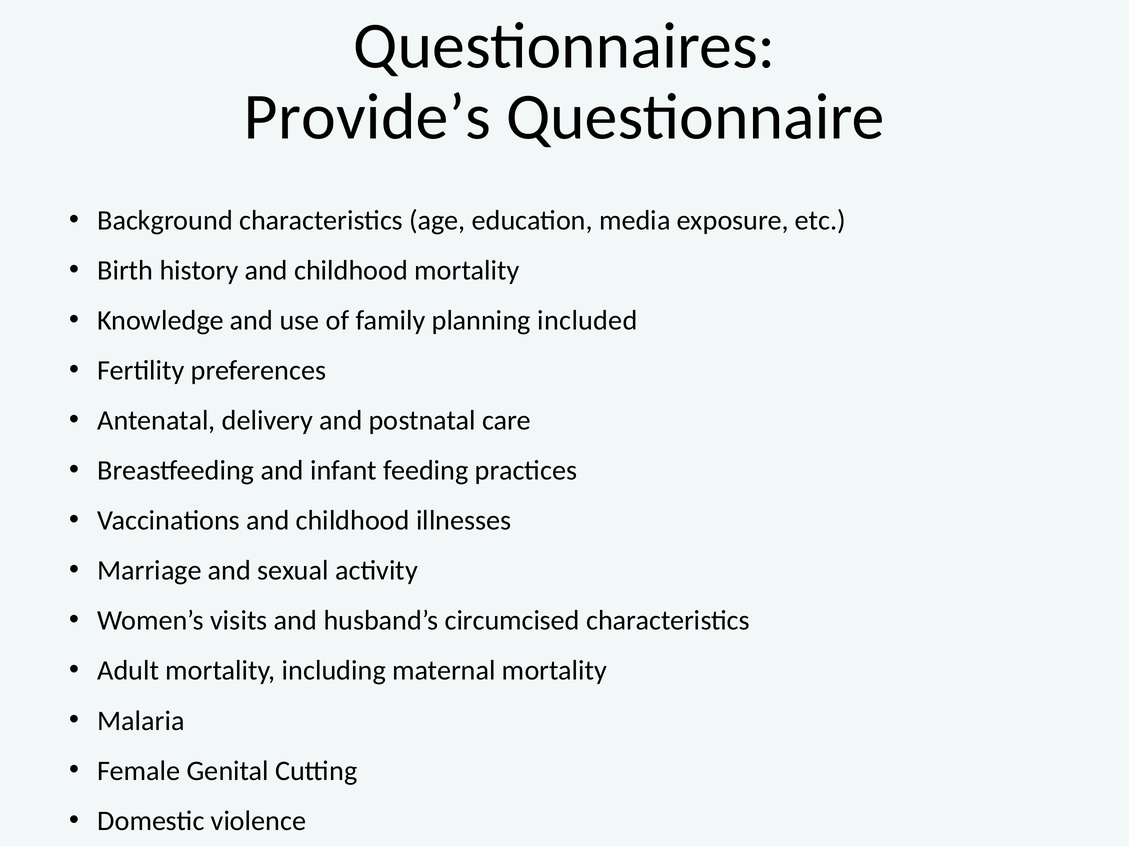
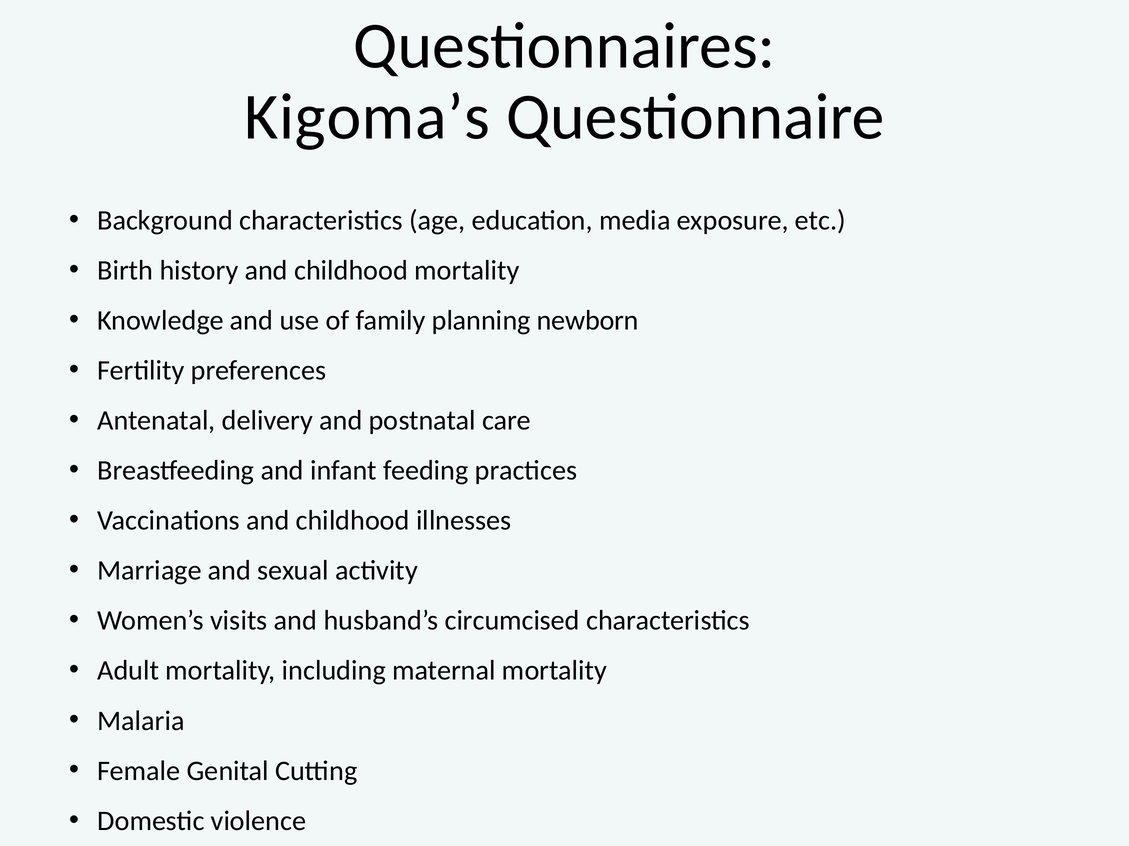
Provide’s: Provide’s -> Kigoma’s
included: included -> newborn
